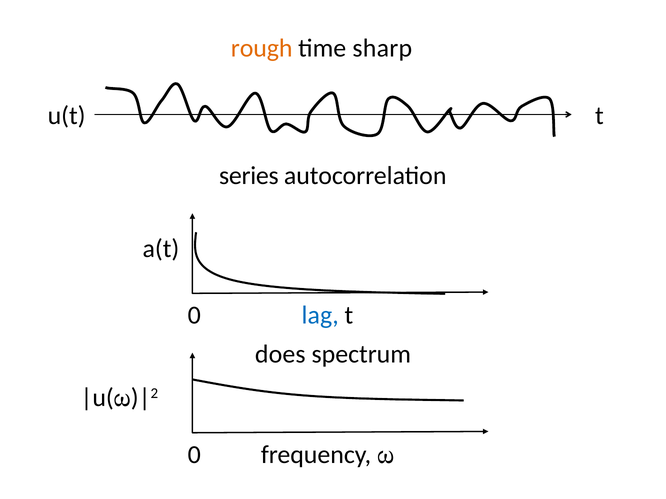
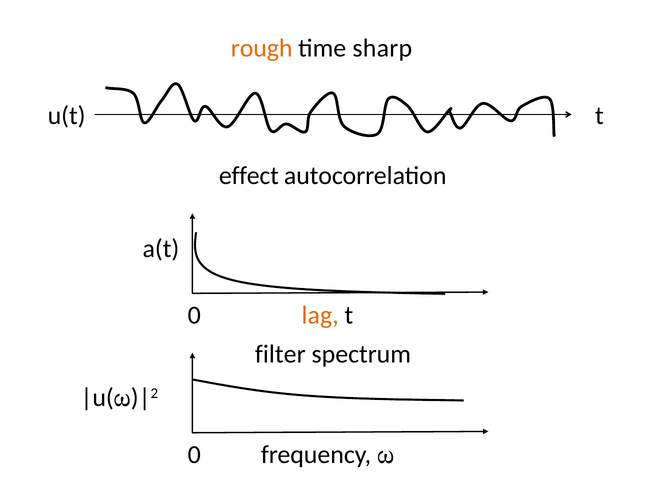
series: series -> effect
lag colour: blue -> orange
does: does -> filter
